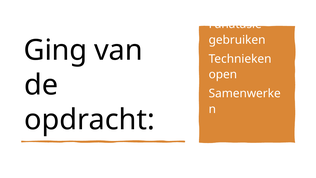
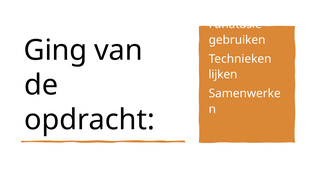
open: open -> lijken
